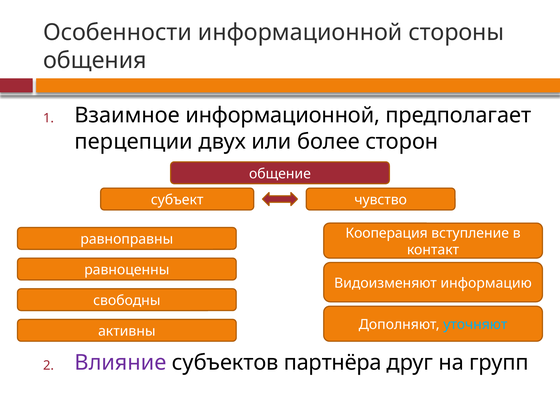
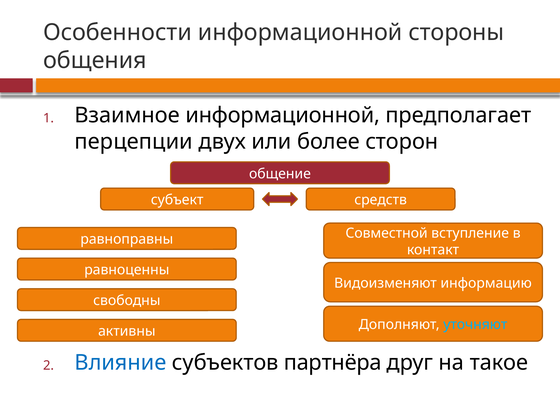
чувство: чувство -> средств
Кооперация: Кооперация -> Совместной
Влияние colour: purple -> blue
групп: групп -> такое
